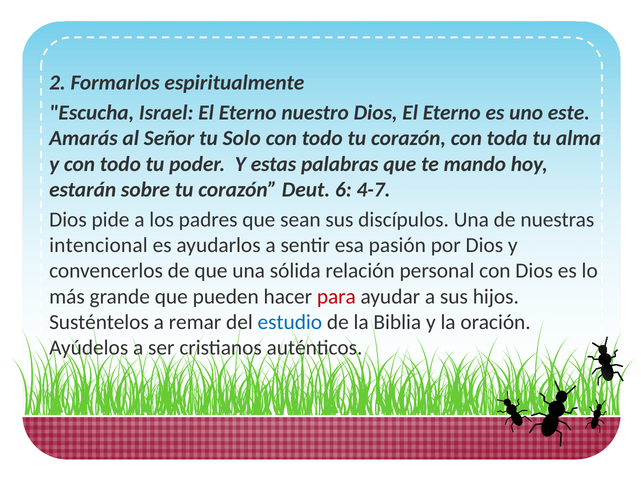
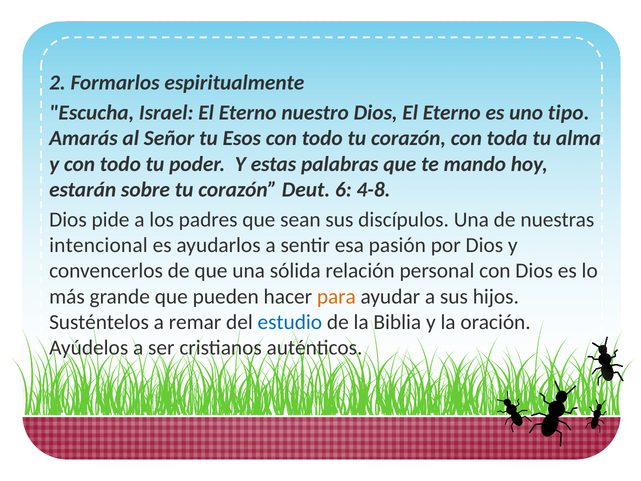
este: este -> tipo
Solo: Solo -> Esos
4-7: 4-7 -> 4-8
para colour: red -> orange
